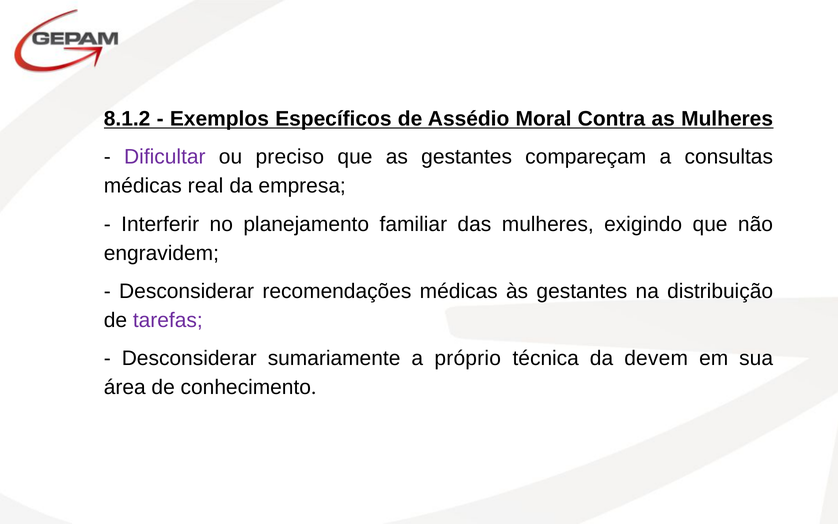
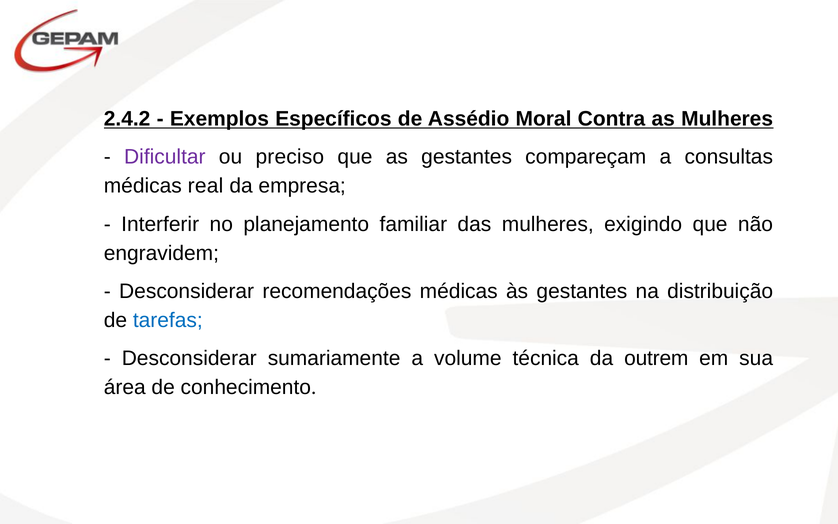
8.1.2: 8.1.2 -> 2.4.2
tarefas colour: purple -> blue
próprio: próprio -> volume
devem: devem -> outrem
